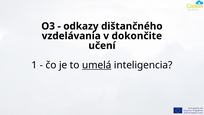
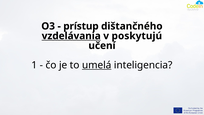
odkazy: odkazy -> prístup
vzdelávania underline: none -> present
dokončite: dokončite -> poskytujú
